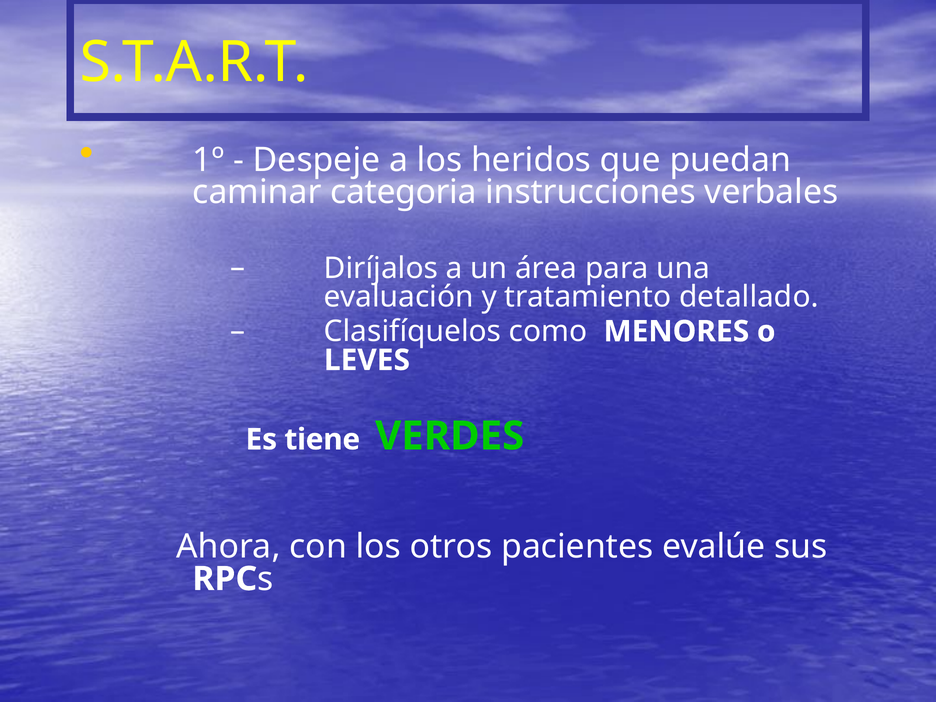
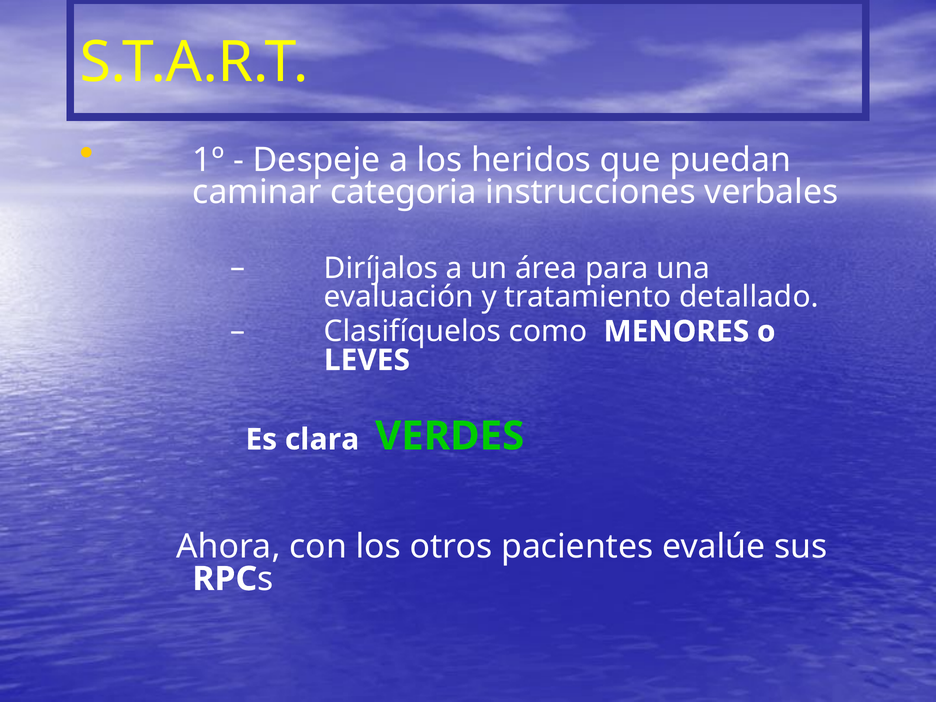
tiene: tiene -> clara
